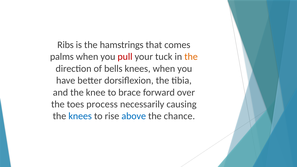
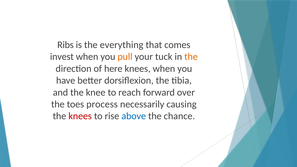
hamstrings: hamstrings -> everything
palms: palms -> invest
pull colour: red -> orange
bells: bells -> here
brace: brace -> reach
knees at (80, 116) colour: blue -> red
